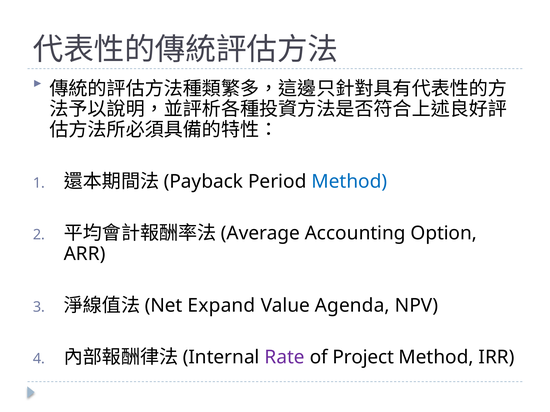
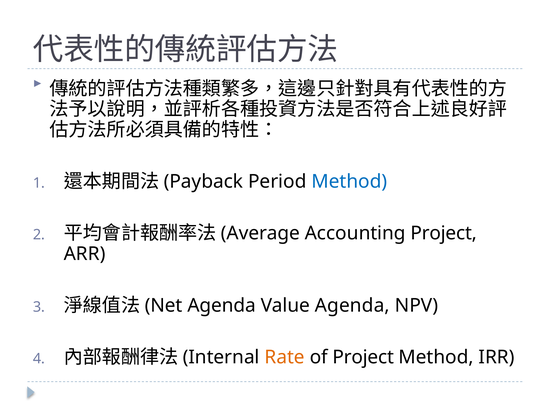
Accounting Option: Option -> Project
Expand at (221, 306): Expand -> Agenda
Rate colour: purple -> orange
